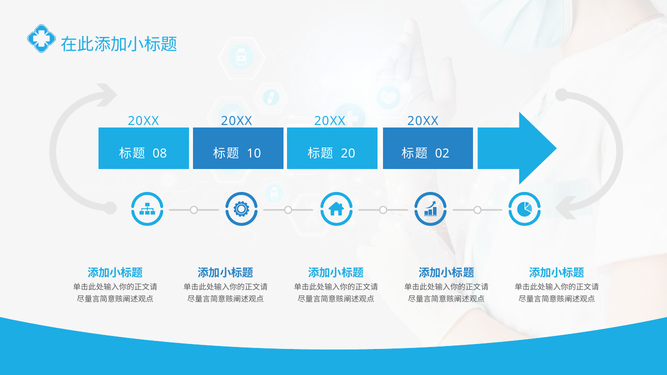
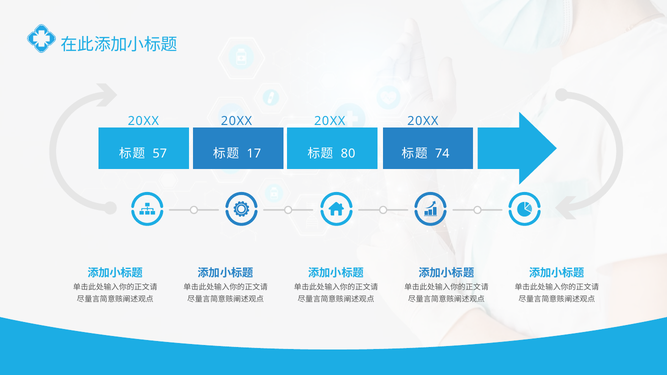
08: 08 -> 57
10: 10 -> 17
20: 20 -> 80
02: 02 -> 74
